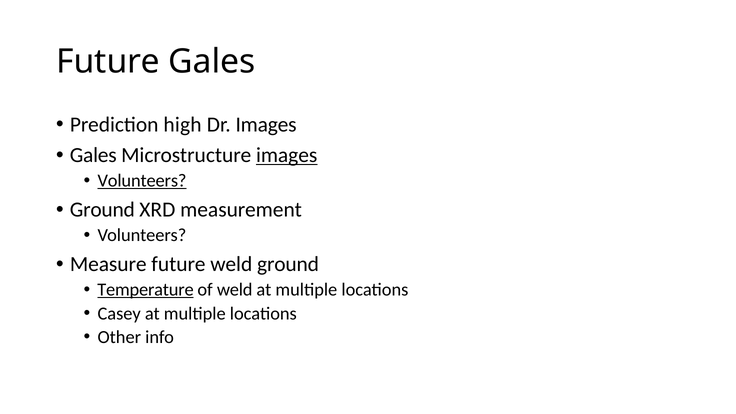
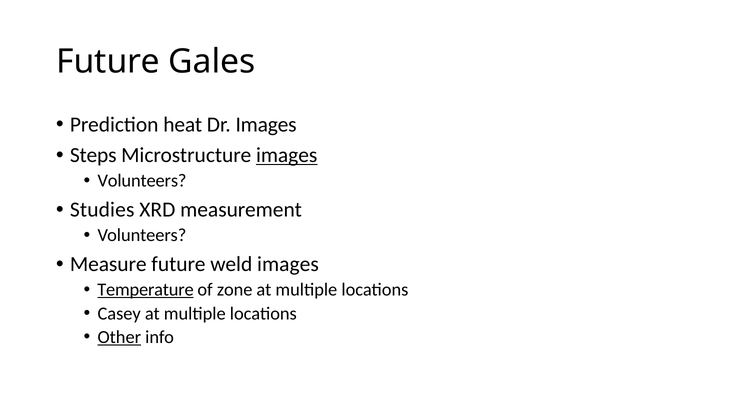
high: high -> heat
Gales at (93, 155): Gales -> Steps
Volunteers at (142, 181) underline: present -> none
Ground at (102, 210): Ground -> Studies
weld ground: ground -> images
of weld: weld -> zone
Other underline: none -> present
